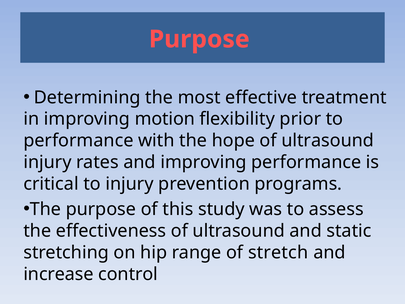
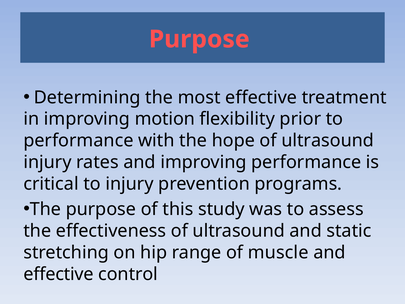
stretch: stretch -> muscle
increase at (59, 274): increase -> effective
